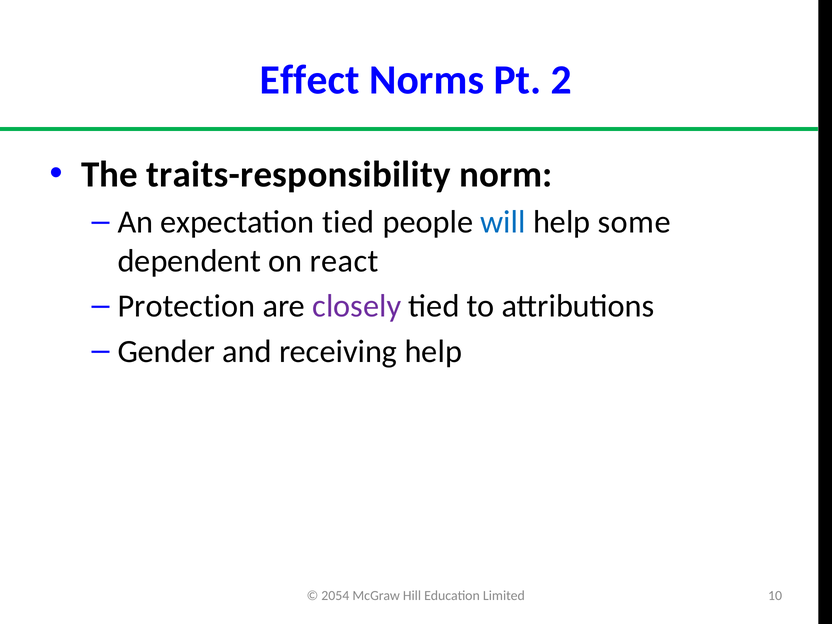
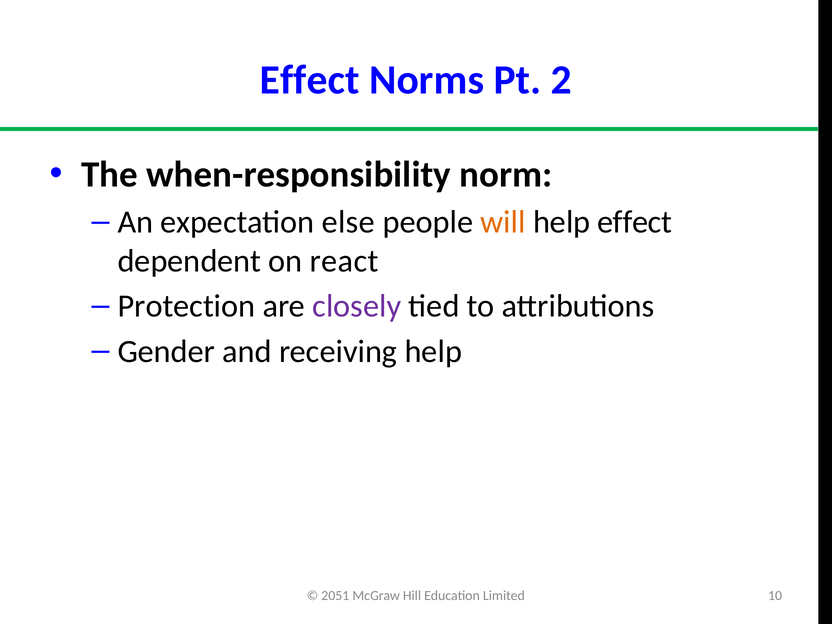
traits-responsibility: traits-responsibility -> when-responsibility
expectation tied: tied -> else
will colour: blue -> orange
help some: some -> effect
2054: 2054 -> 2051
